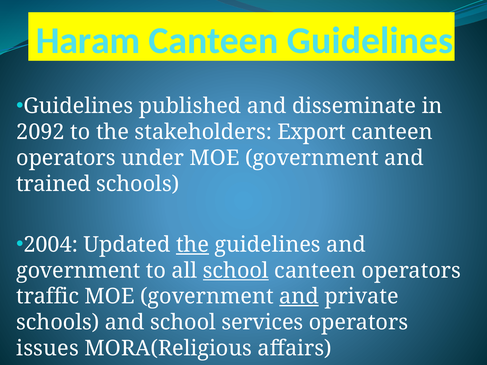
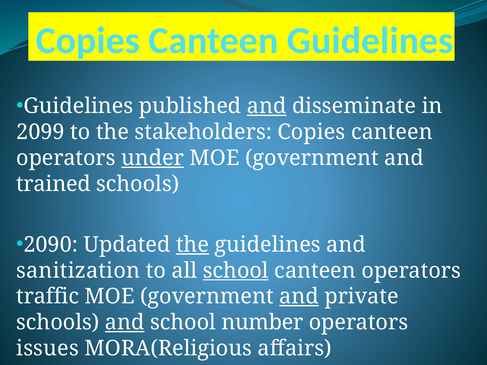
Haram at (88, 41): Haram -> Copies
and at (267, 106) underline: none -> present
2092: 2092 -> 2099
stakeholders Export: Export -> Copies
under underline: none -> present
2004: 2004 -> 2090
government at (78, 271): government -> sanitization
and at (125, 323) underline: none -> present
services: services -> number
